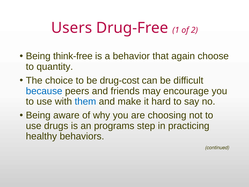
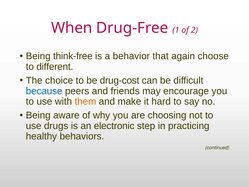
Users: Users -> When
quantity: quantity -> different
them colour: blue -> orange
programs: programs -> electronic
